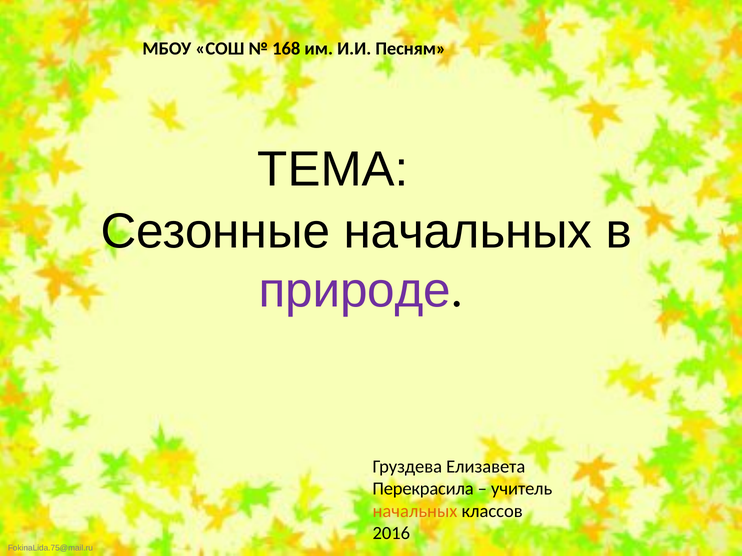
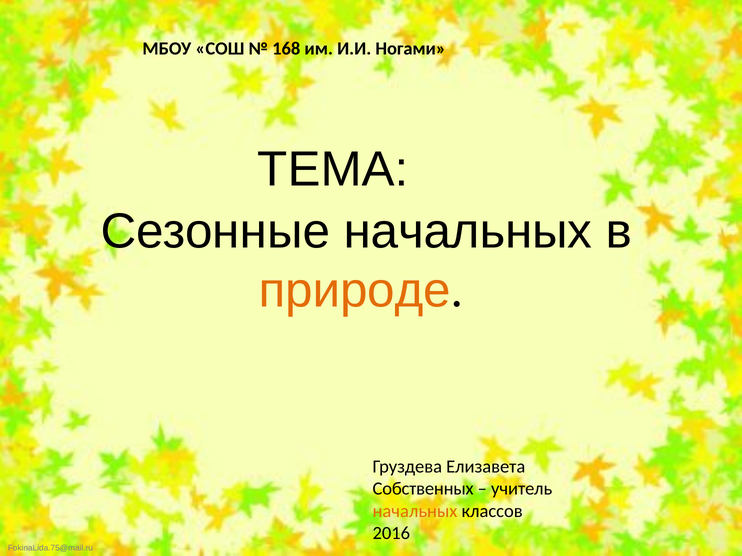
Песням: Песням -> Ногами
природе colour: purple -> orange
Перекрасила: Перекрасила -> Собственных
